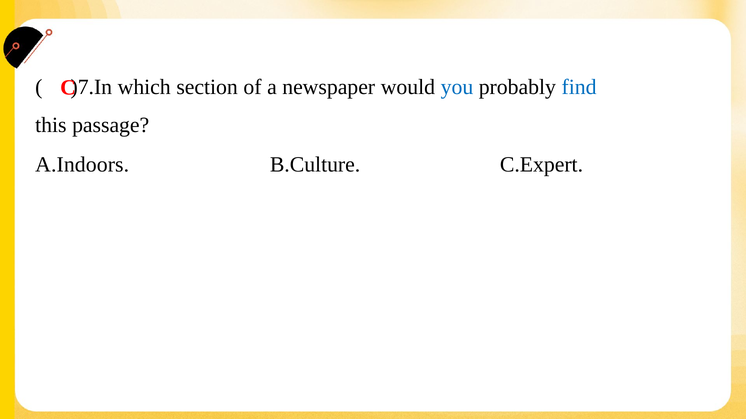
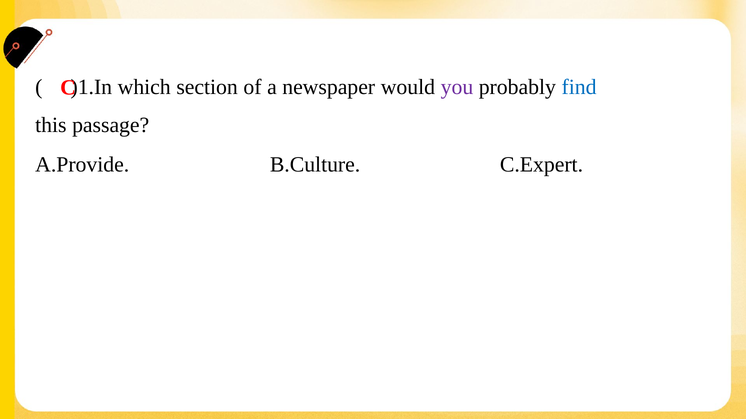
)7.In: )7.In -> )1.In
you colour: blue -> purple
A.Indoors: A.Indoors -> A.Provide
